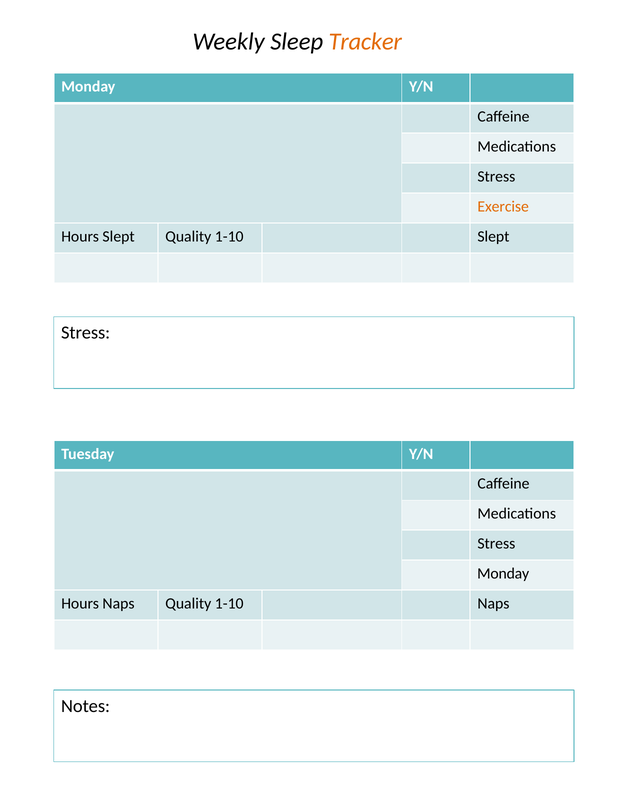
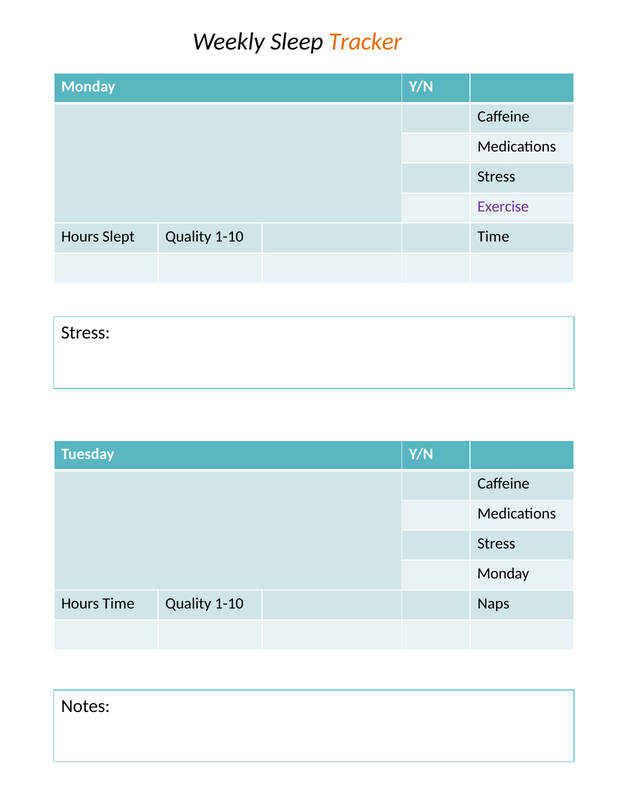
Exercise colour: orange -> purple
1-10 Slept: Slept -> Time
Hours Naps: Naps -> Time
